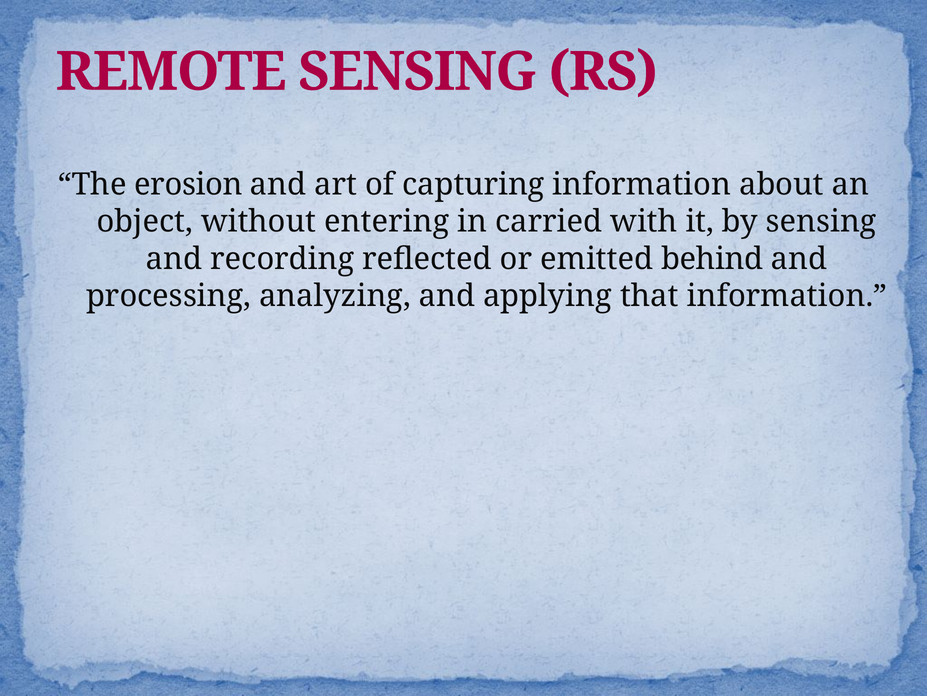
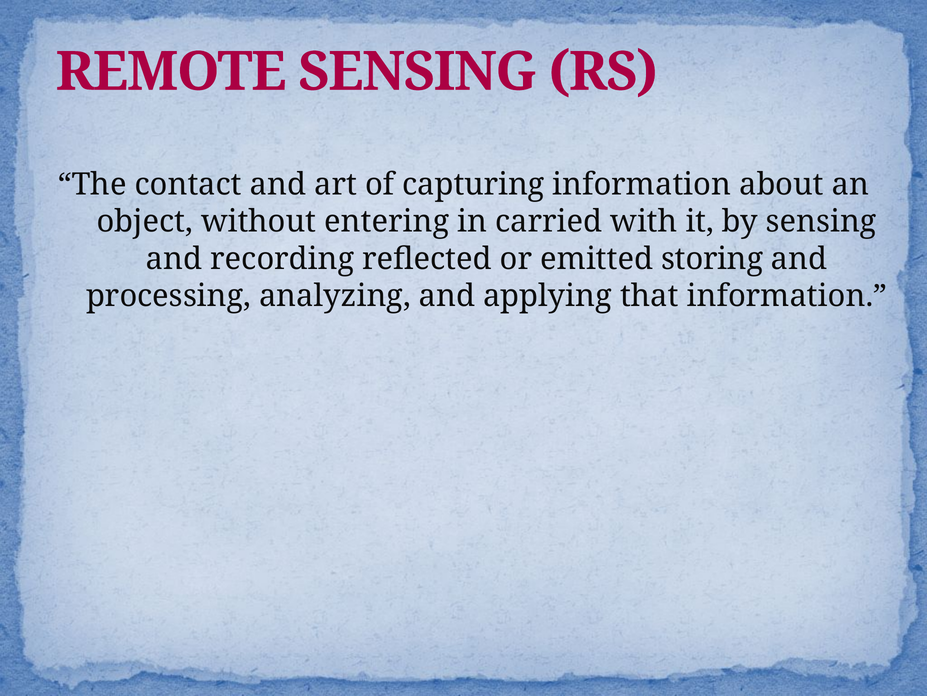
erosion: erosion -> contact
behind: behind -> storing
